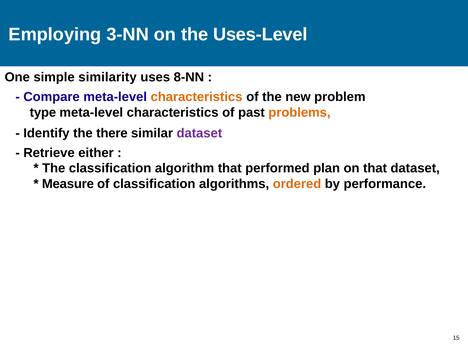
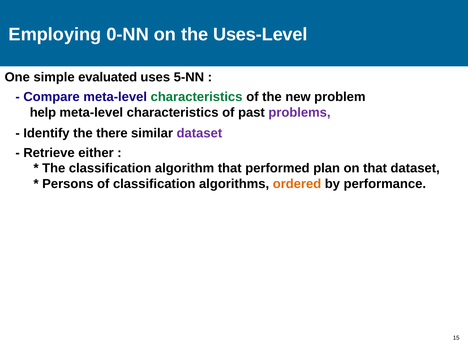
3-NN: 3-NN -> 0-NN
similarity: similarity -> evaluated
8-NN: 8-NN -> 5-NN
characteristics at (197, 97) colour: orange -> green
type: type -> help
problems colour: orange -> purple
Measure: Measure -> Persons
